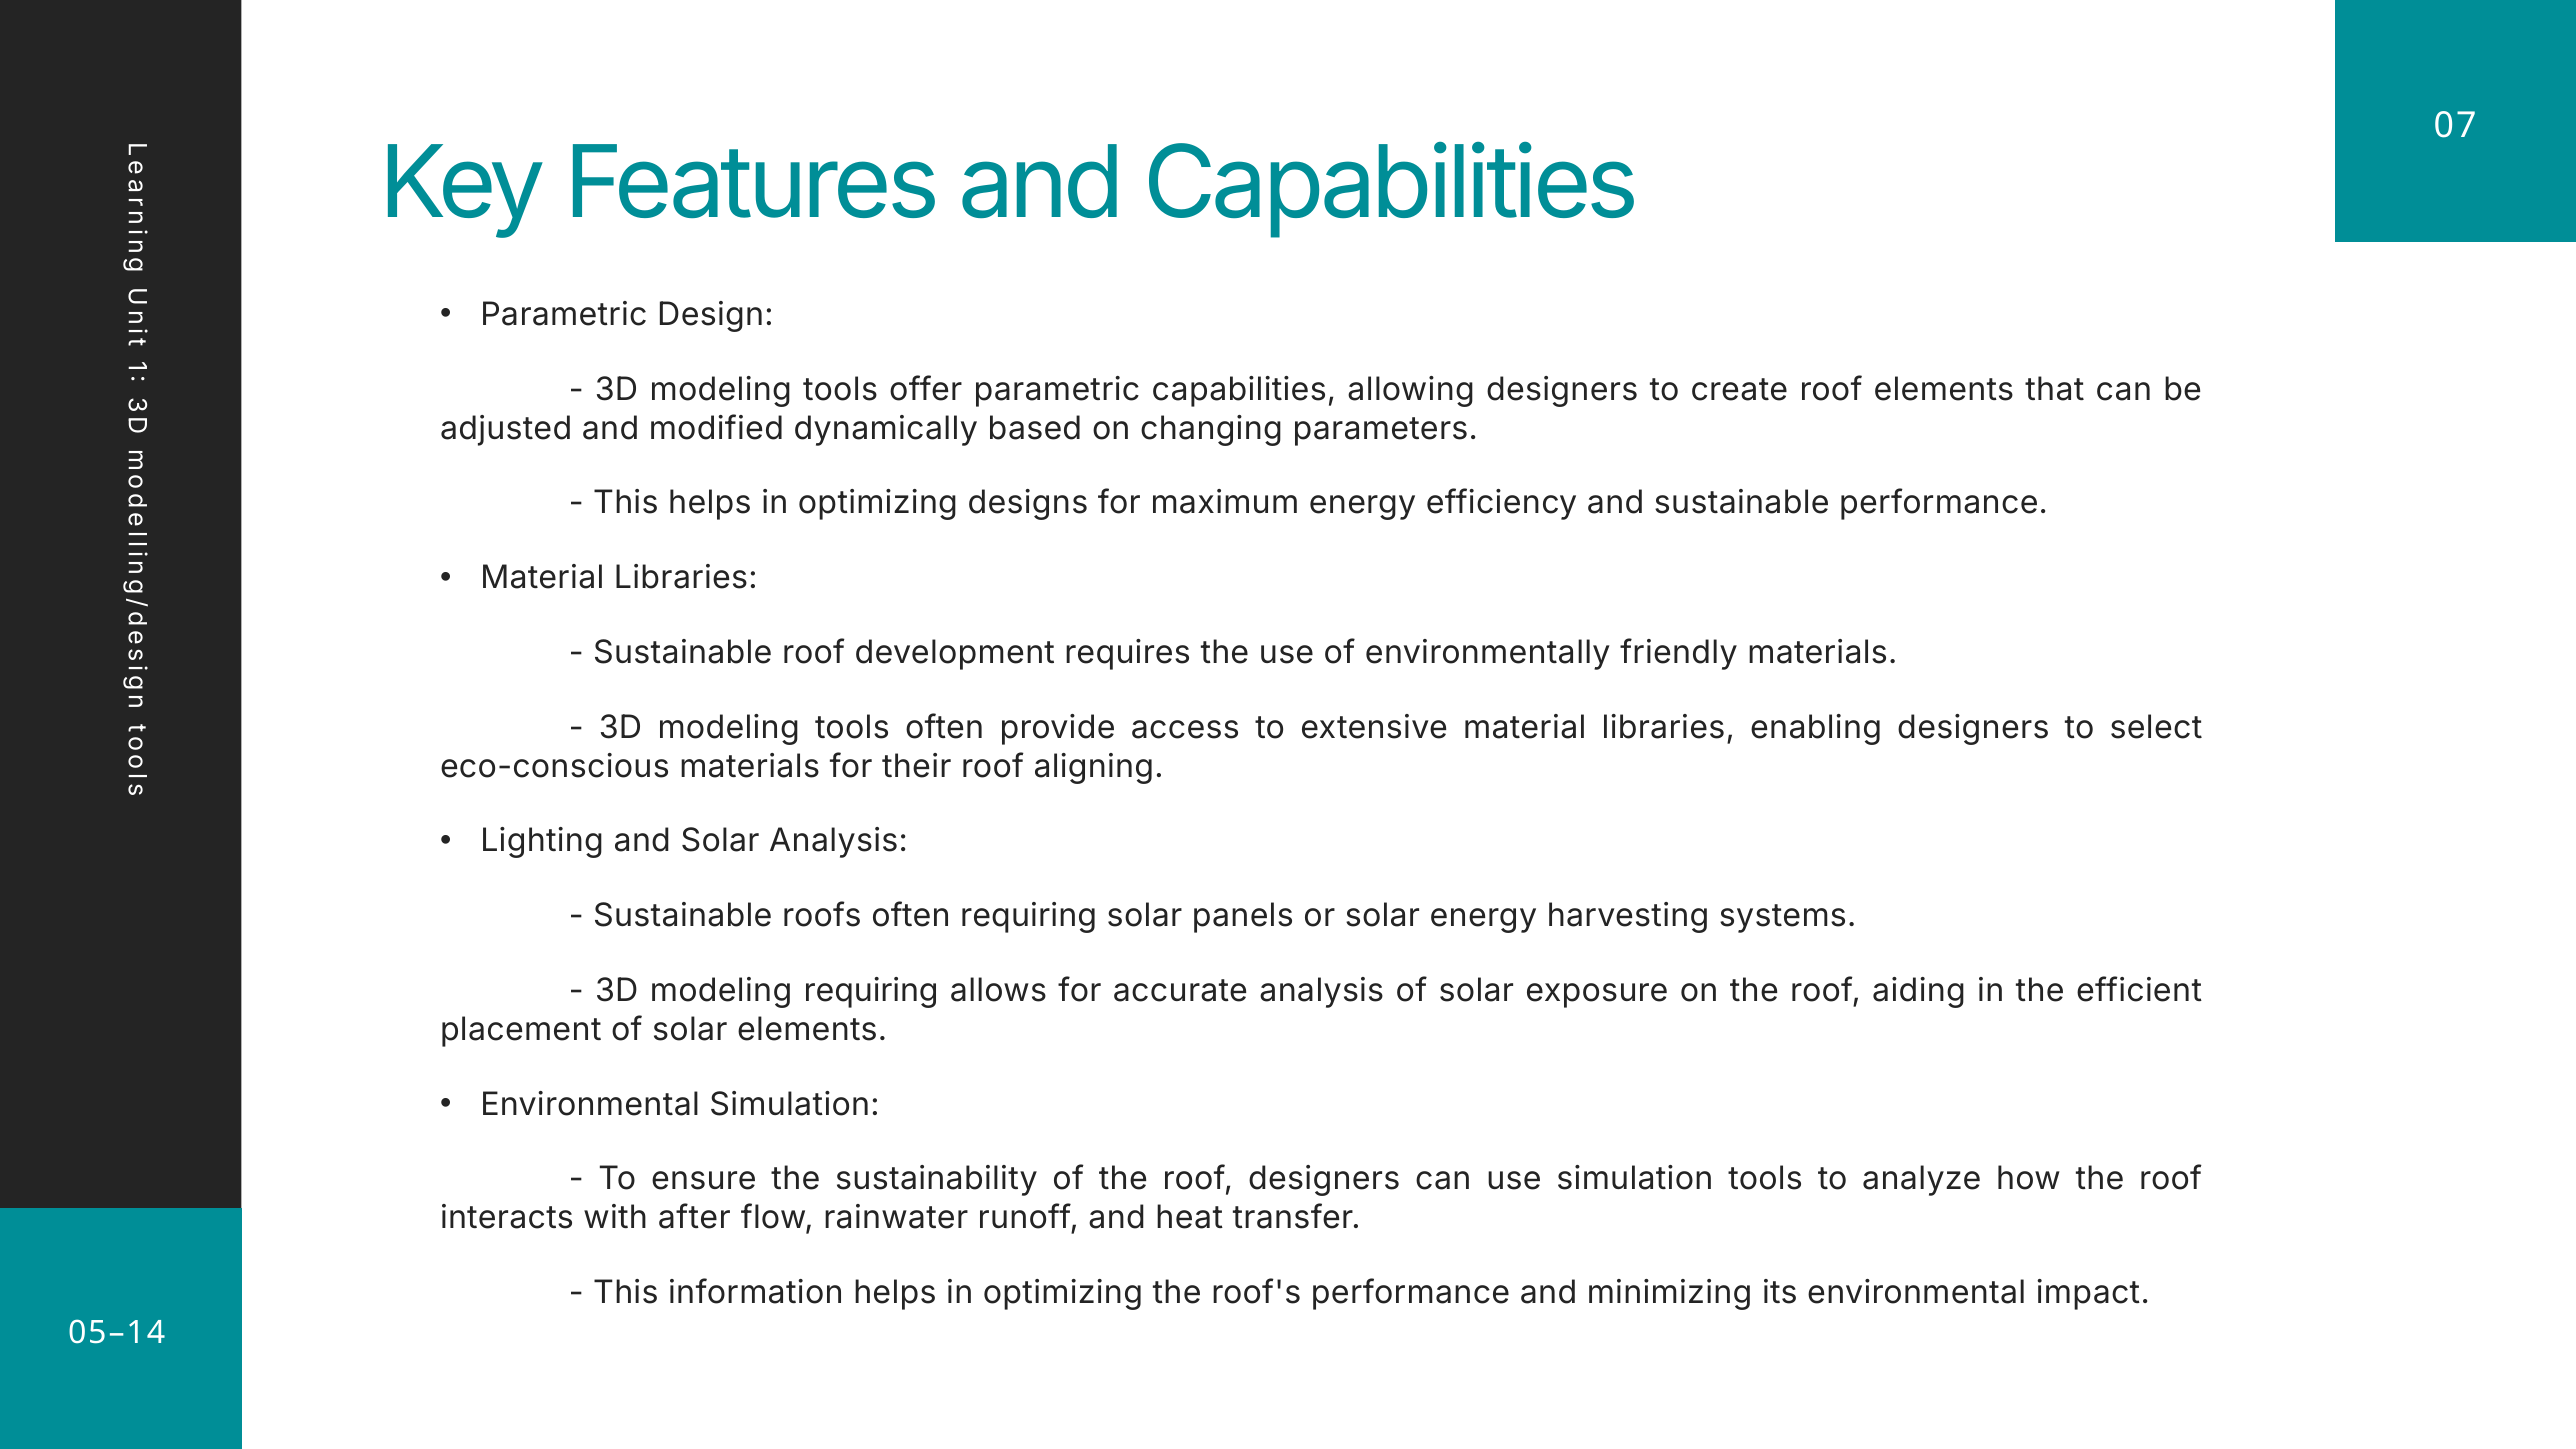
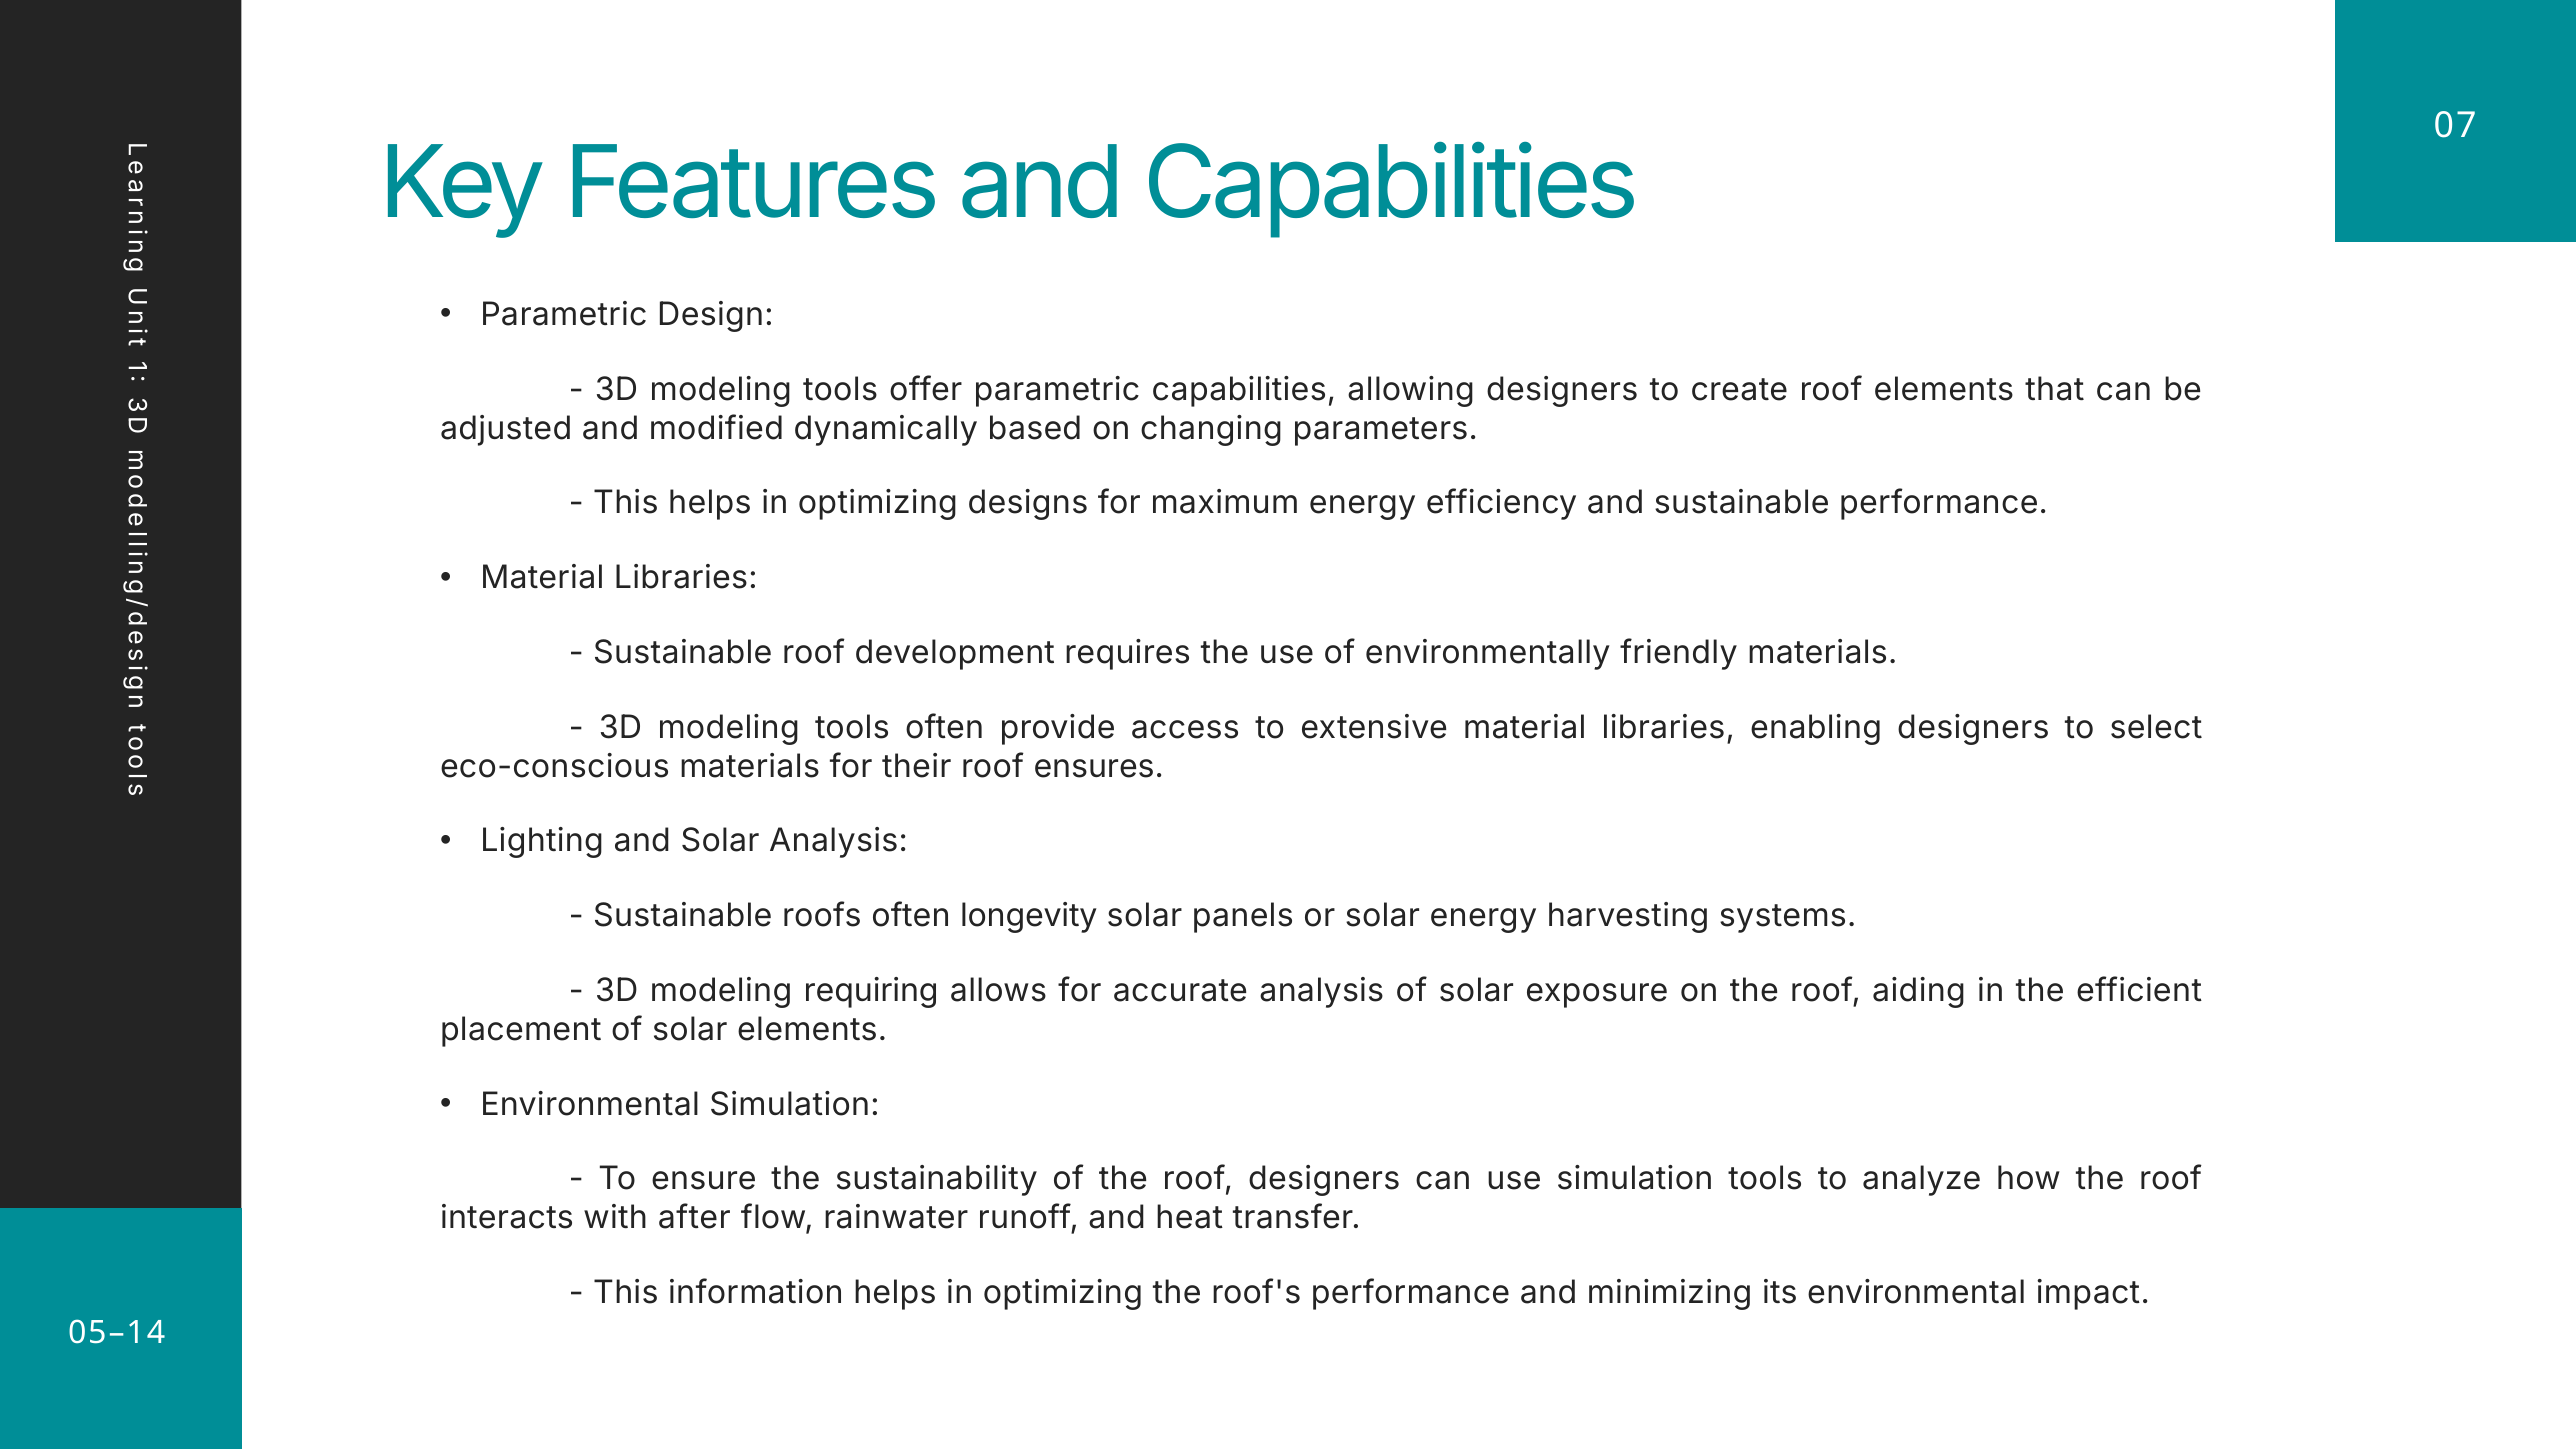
aligning: aligning -> ensures
often requiring: requiring -> longevity
